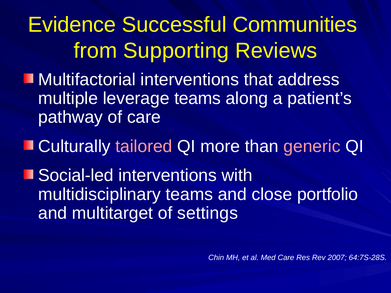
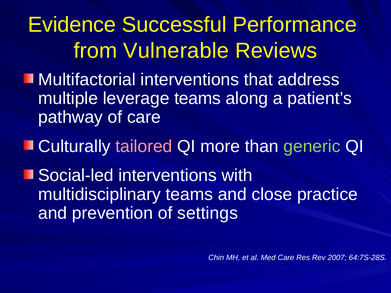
Communities: Communities -> Performance
Supporting: Supporting -> Vulnerable
generic colour: pink -> light green
portfolio: portfolio -> practice
multitarget: multitarget -> prevention
